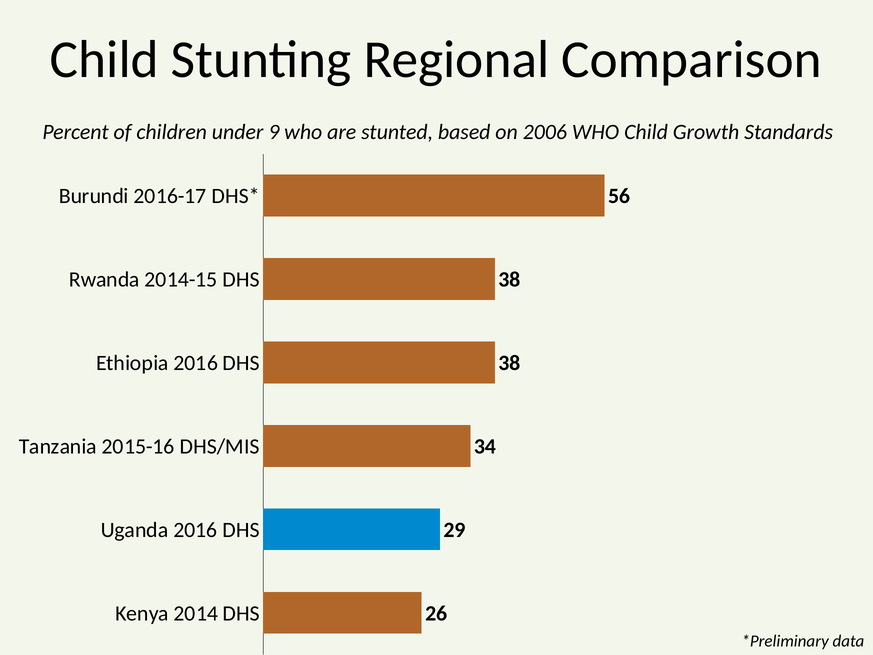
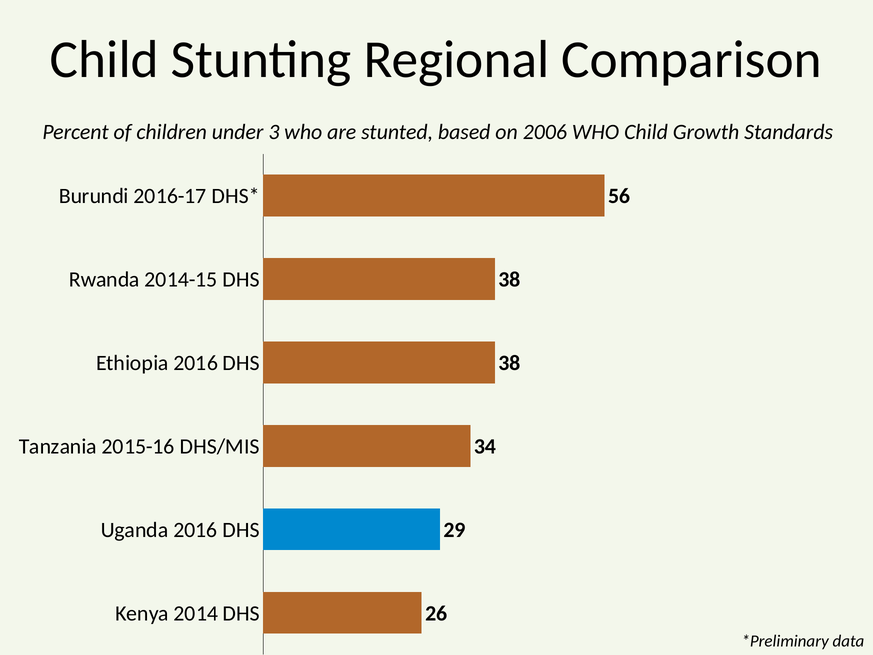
9: 9 -> 3
